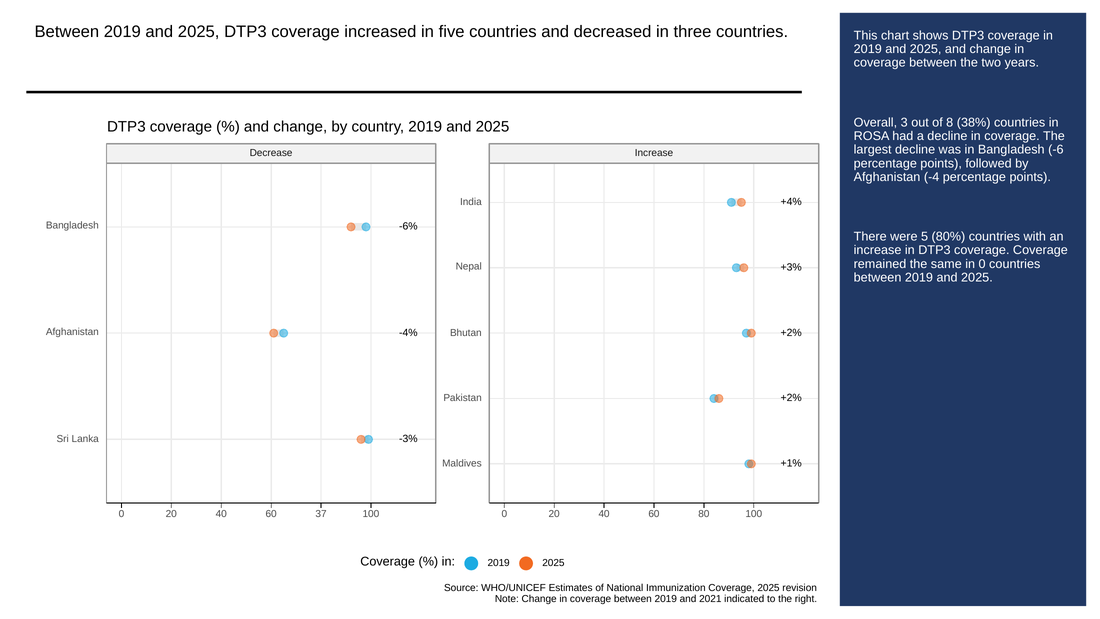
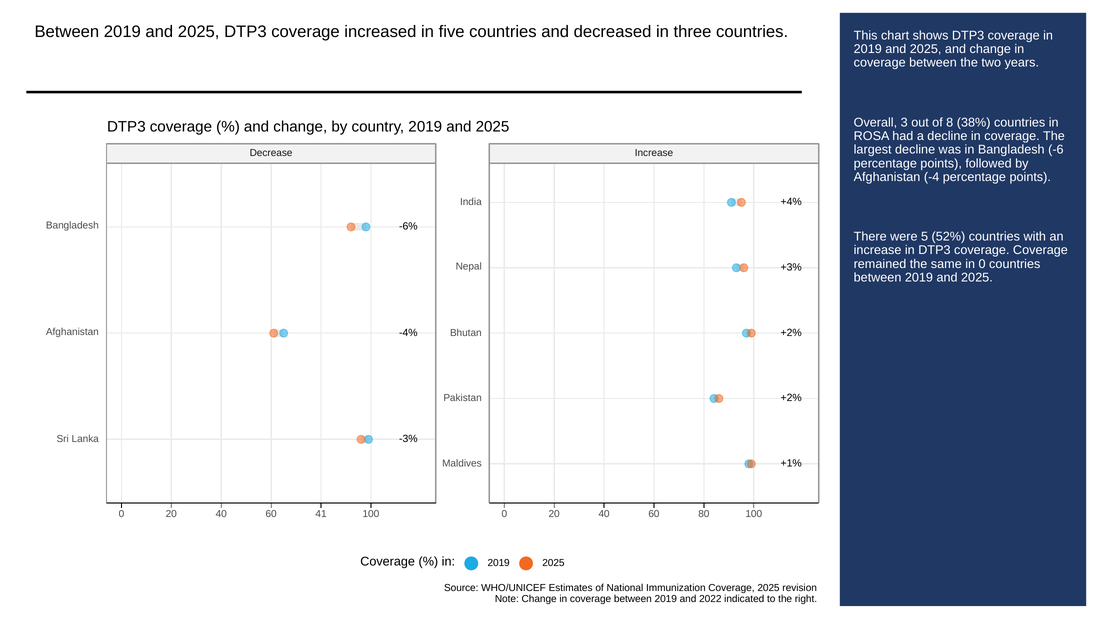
80%: 80% -> 52%
37: 37 -> 41
2021: 2021 -> 2022
